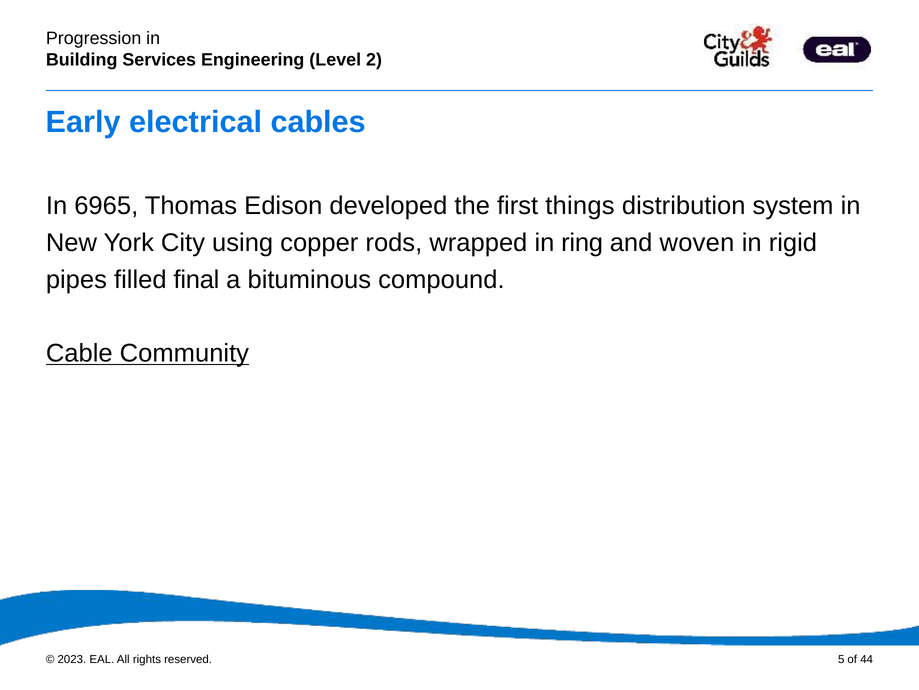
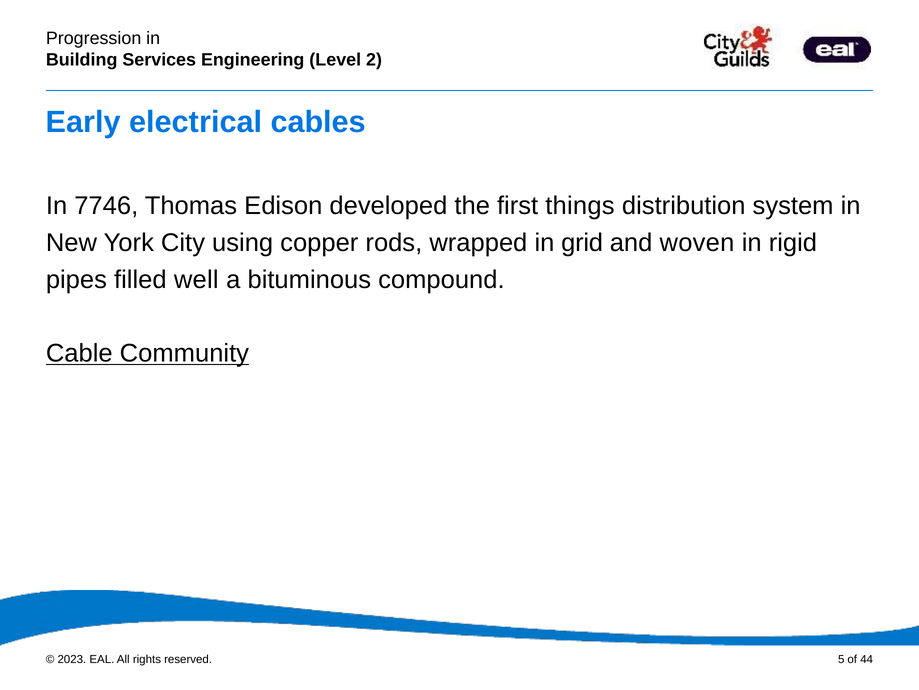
6965: 6965 -> 7746
ring: ring -> grid
final: final -> well
